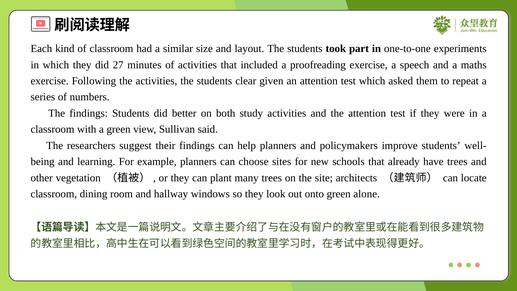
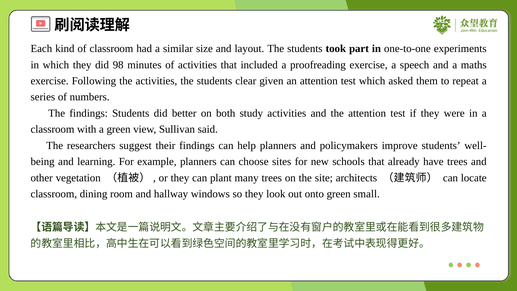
27: 27 -> 98
alone: alone -> small
